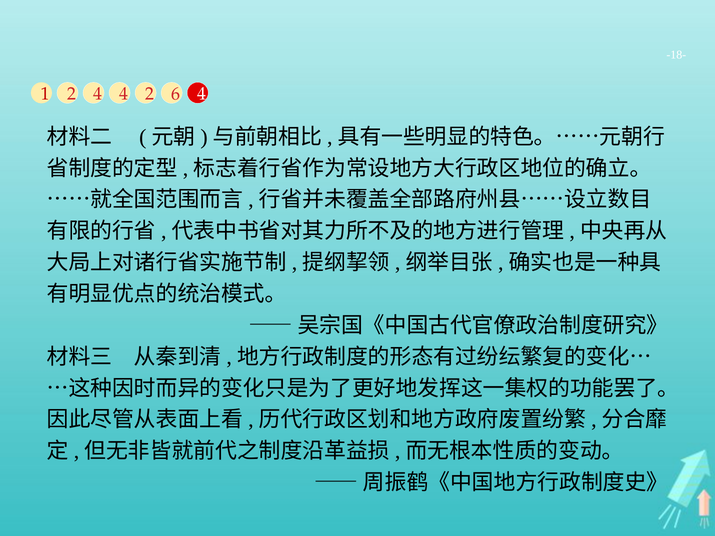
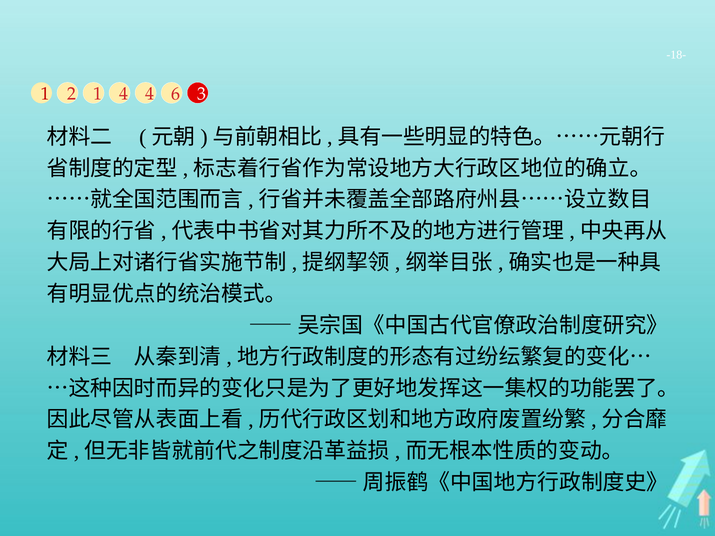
2 4: 4 -> 1
4 2: 2 -> 4
6 4: 4 -> 3
